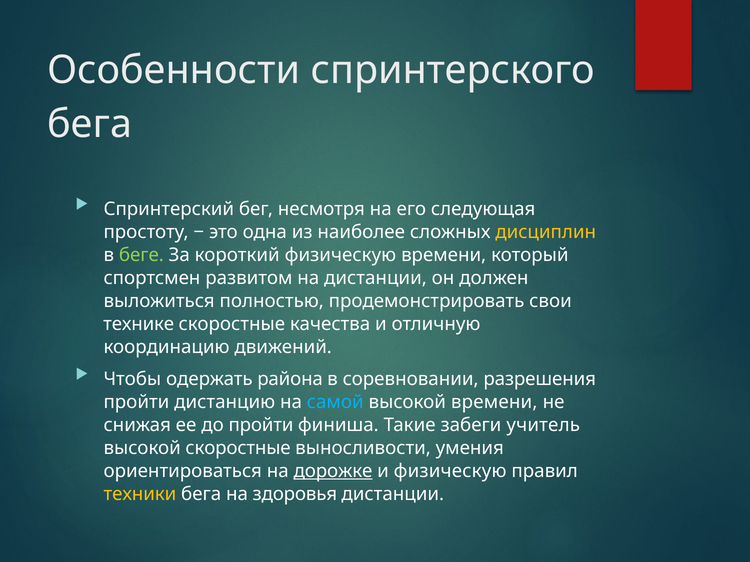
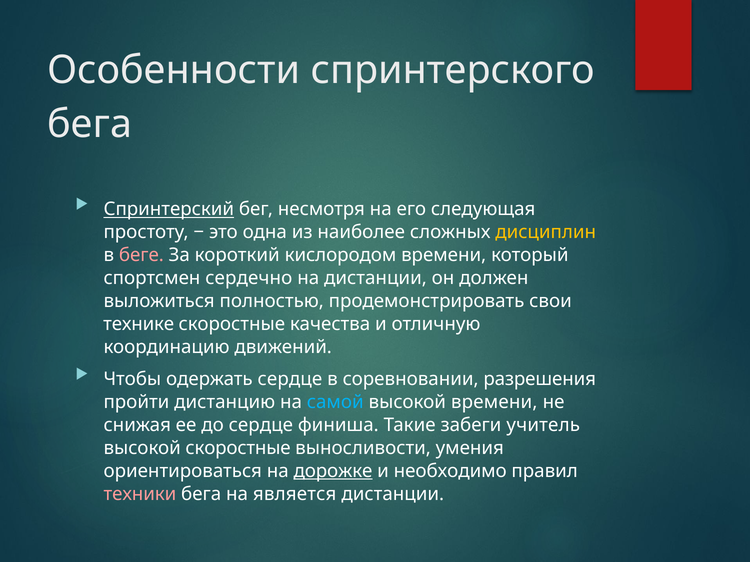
Спринтерский underline: none -> present
беге colour: light green -> pink
короткий физическую: физическую -> кислородом
развитом: развитом -> сердечно
одержать района: района -> сердце
до пройти: пройти -> сердце
и физическую: физическую -> необходимо
техники colour: yellow -> pink
здоровья: здоровья -> является
